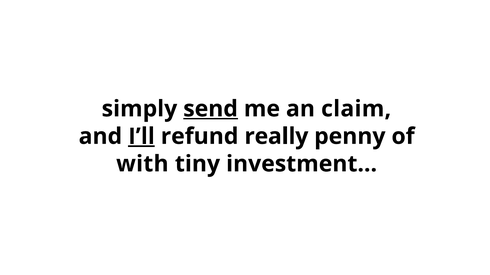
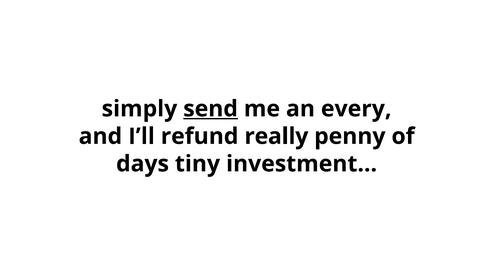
claim: claim -> every
I’ll underline: present -> none
with: with -> days
